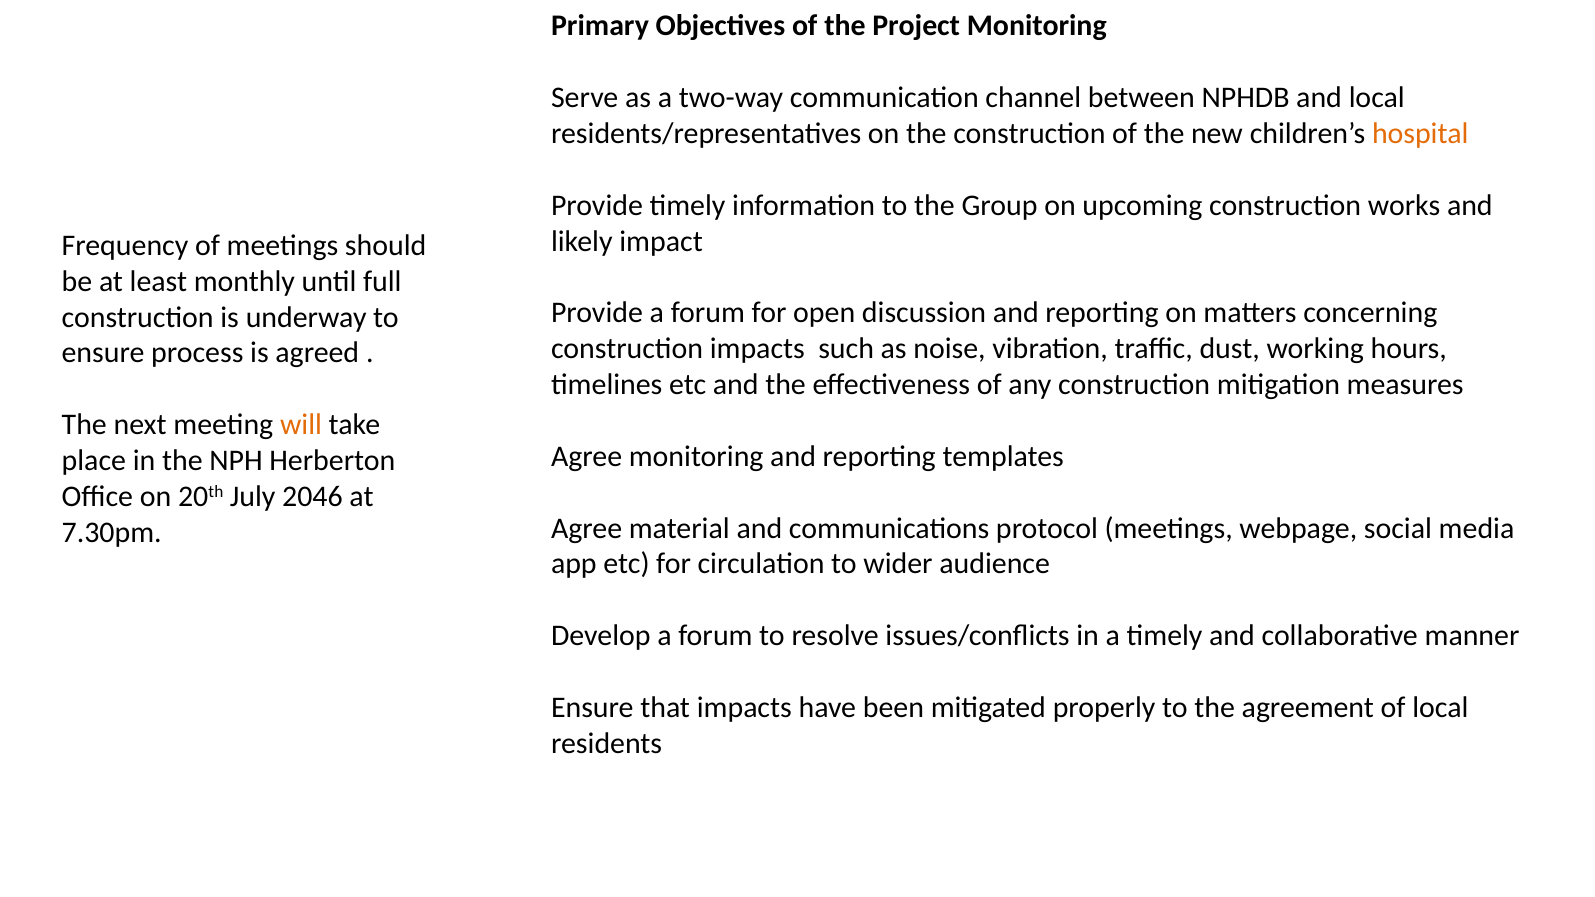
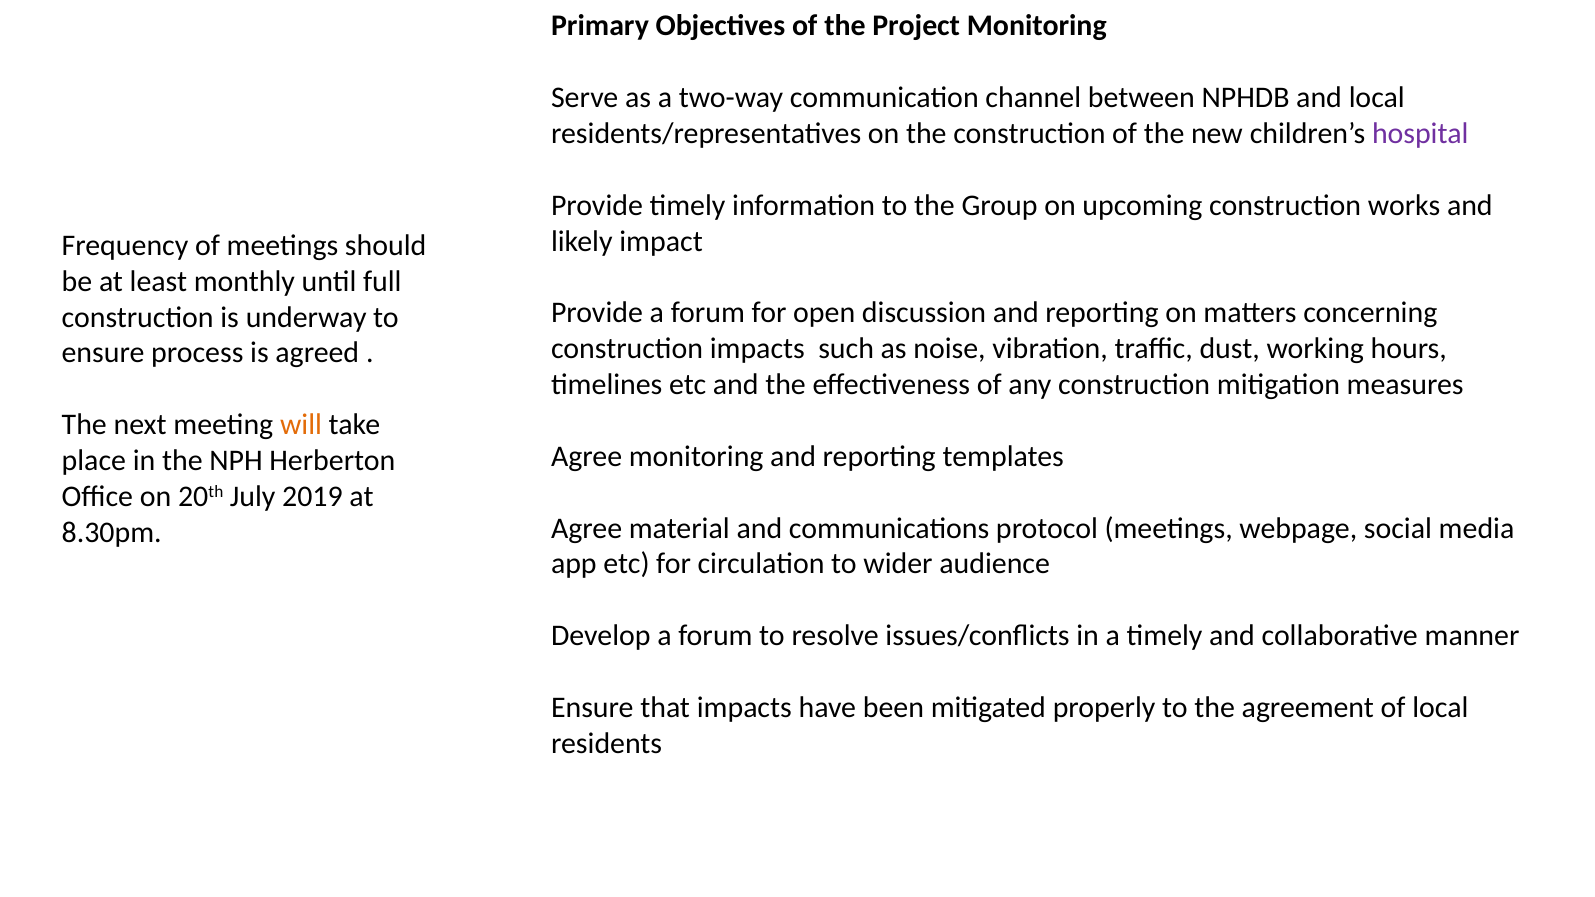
hospital colour: orange -> purple
2046: 2046 -> 2019
7.30pm: 7.30pm -> 8.30pm
